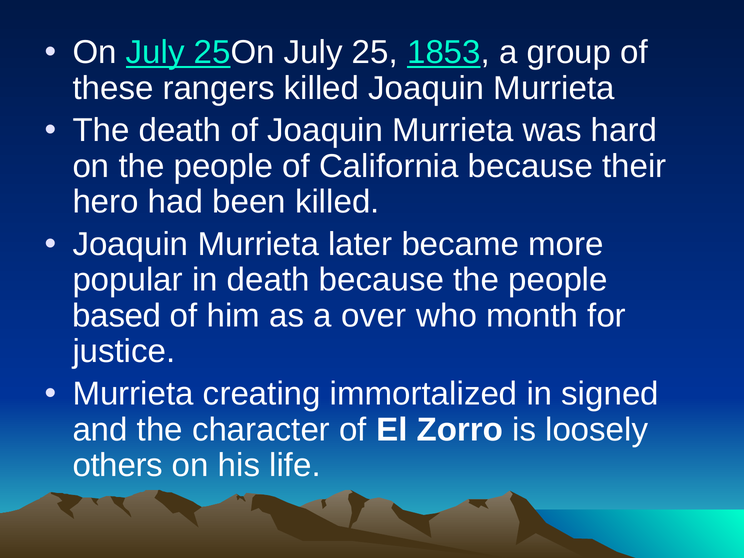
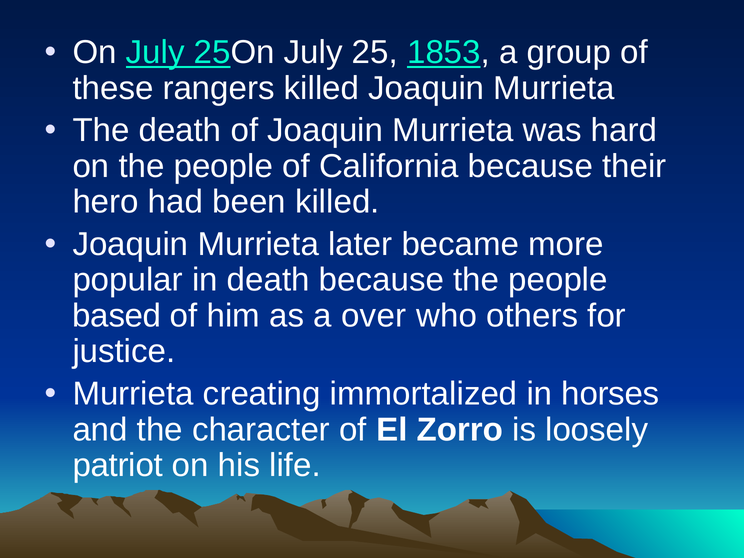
month: month -> others
signed: signed -> horses
others: others -> patriot
